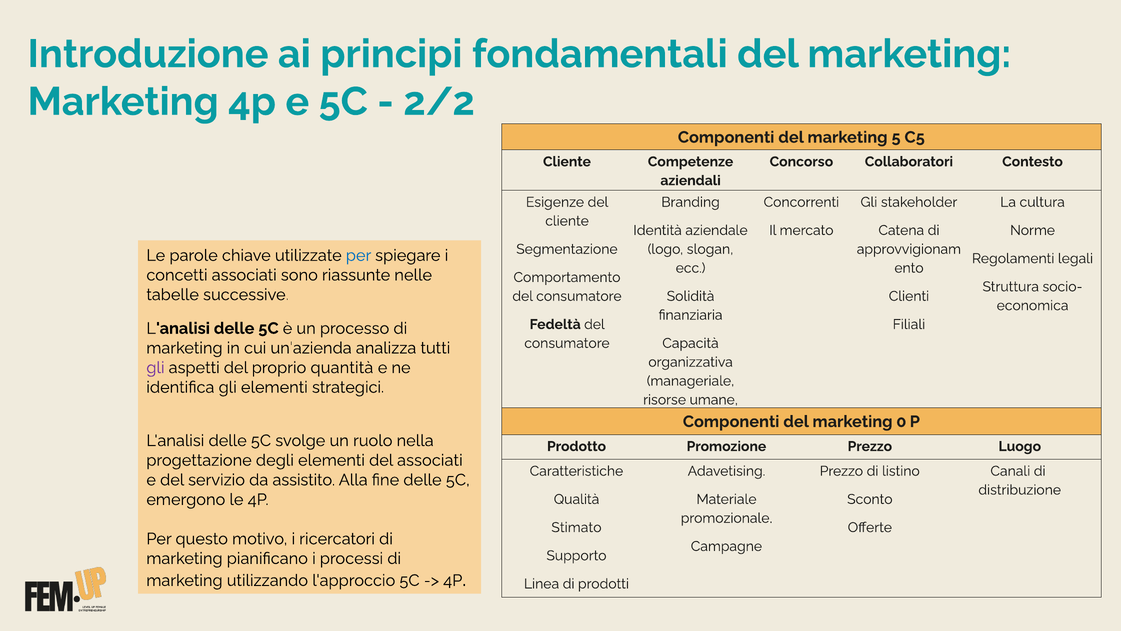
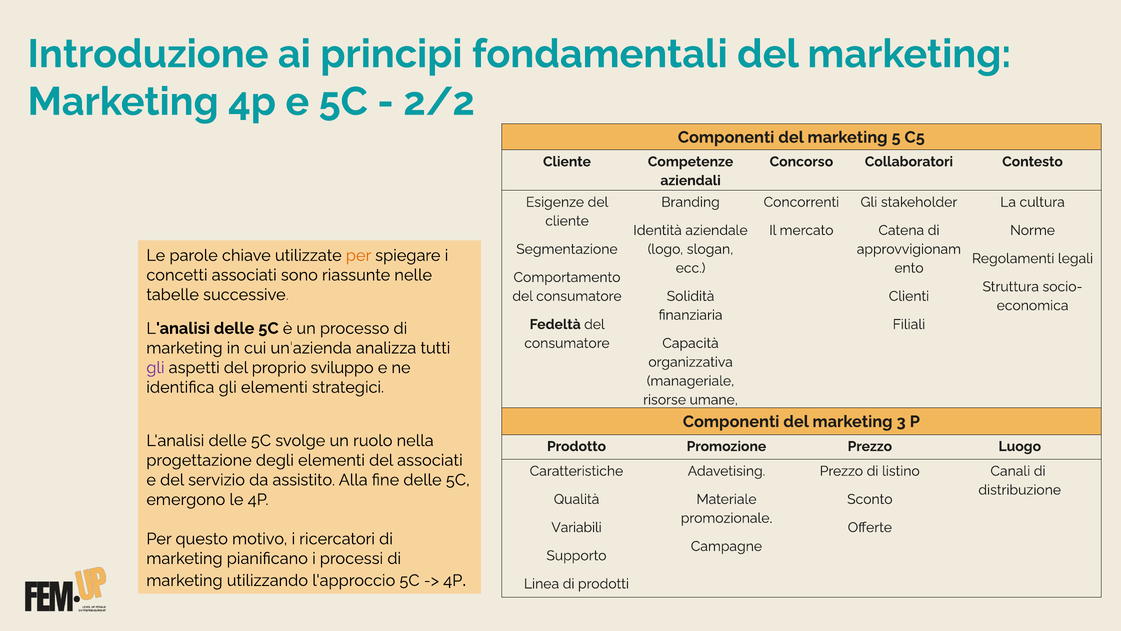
per at (359, 255) colour: blue -> orange
quantità: quantità -> sviluppo
0: 0 -> 3
Stimato: Stimato -> Variabili
